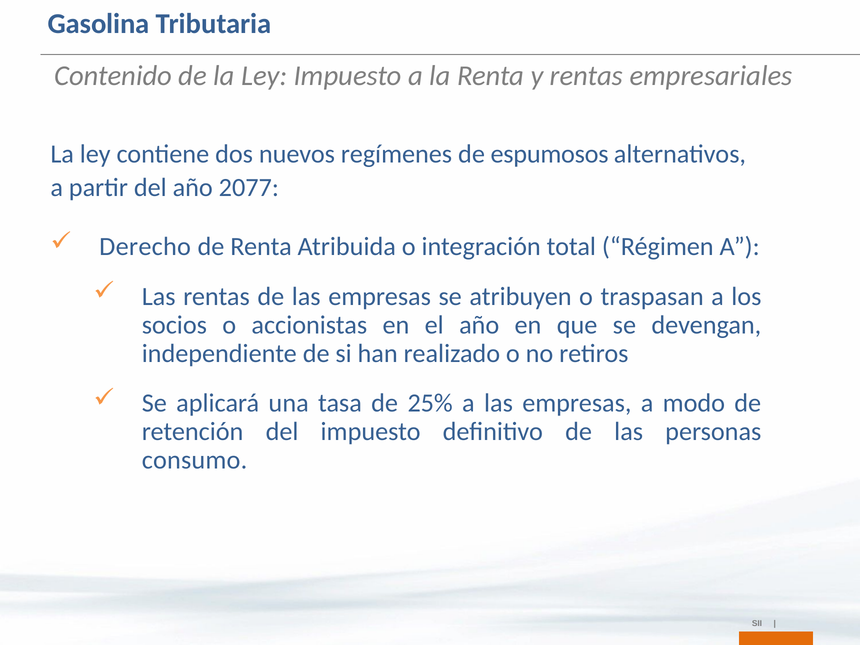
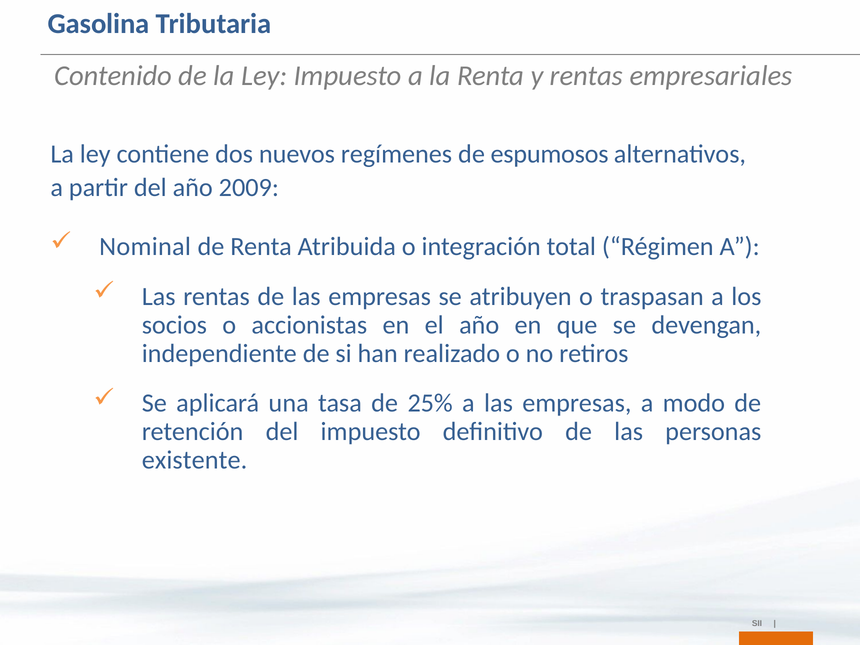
2077: 2077 -> 2009
Derecho: Derecho -> Nominal
consumo: consumo -> existente
